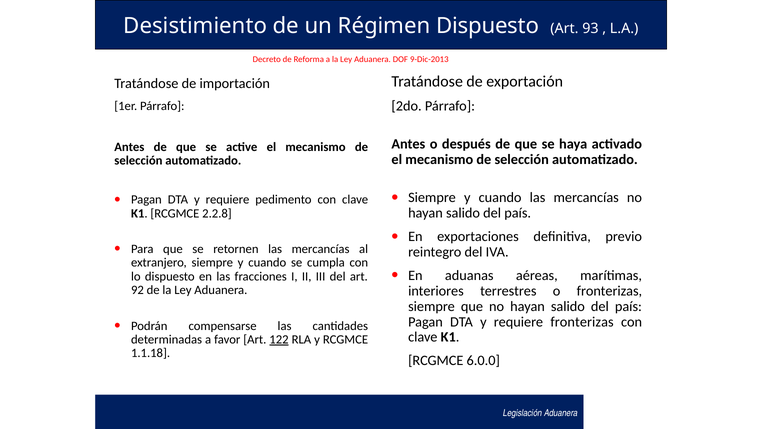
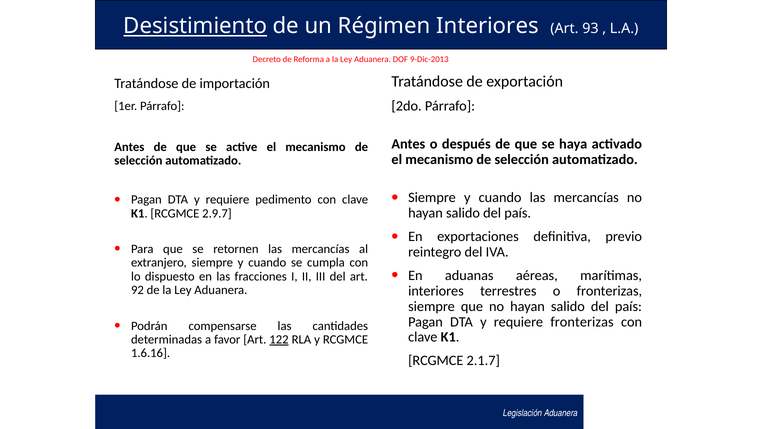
Desistimiento underline: none -> present
Régimen Dispuesto: Dispuesto -> Interiores
2.2.8: 2.2.8 -> 2.9.7
1.1.18: 1.1.18 -> 1.6.16
6.0.0: 6.0.0 -> 2.1.7
